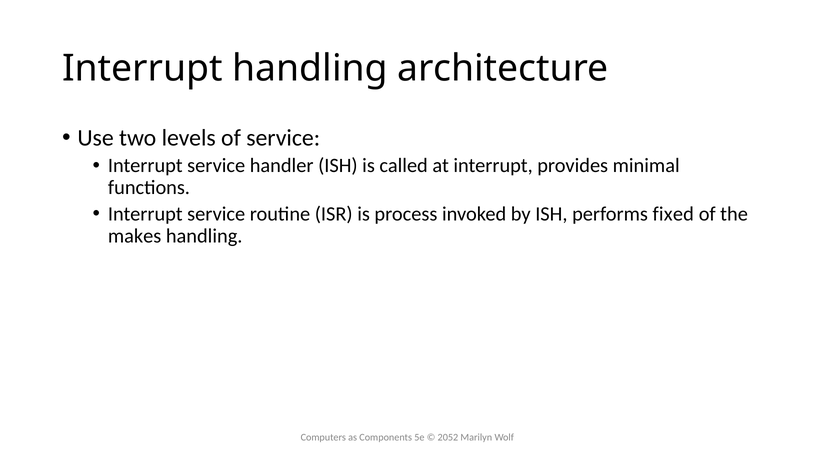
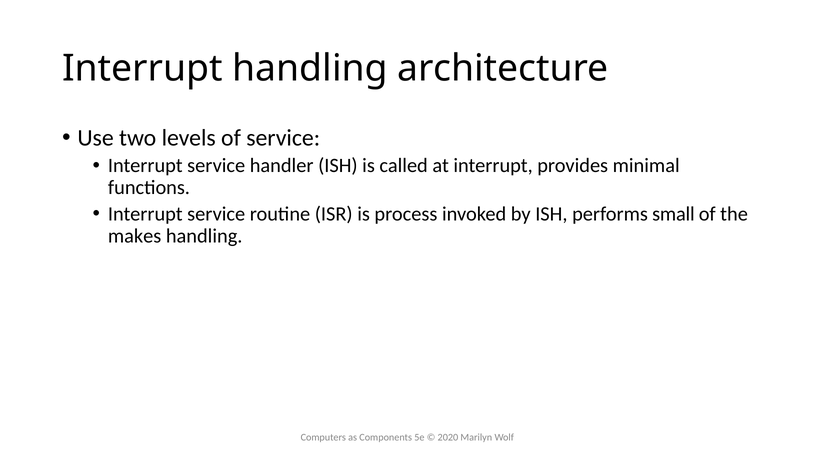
fixed: fixed -> small
2052: 2052 -> 2020
